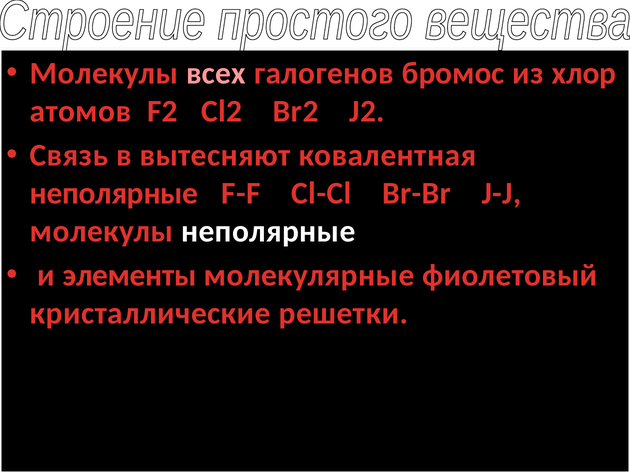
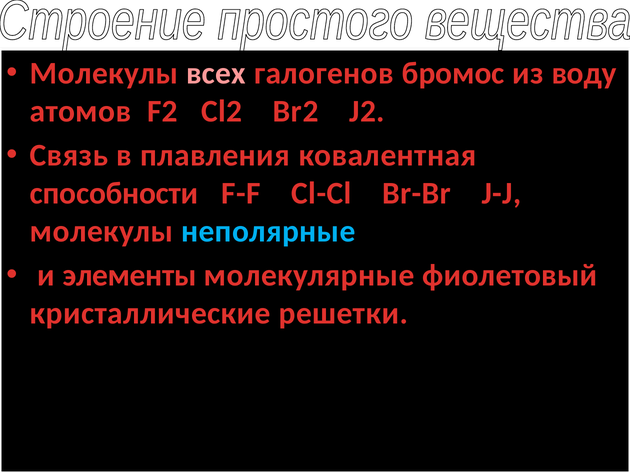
хлор: хлор -> воду
вытесняют: вытесняют -> плавления
неполярные at (114, 193): неполярные -> способности
неполярные at (268, 231) colour: white -> light blue
